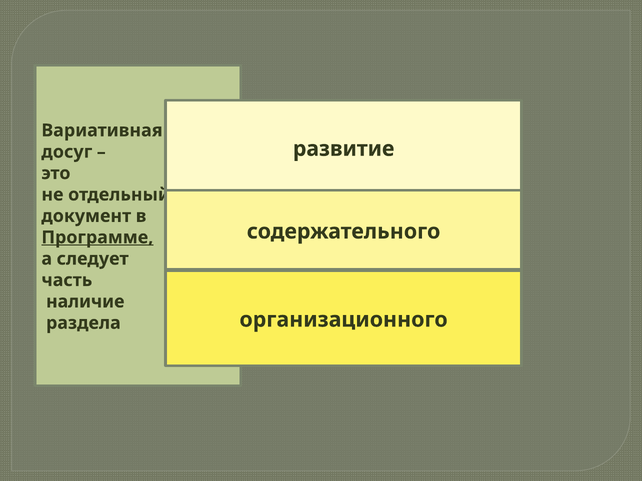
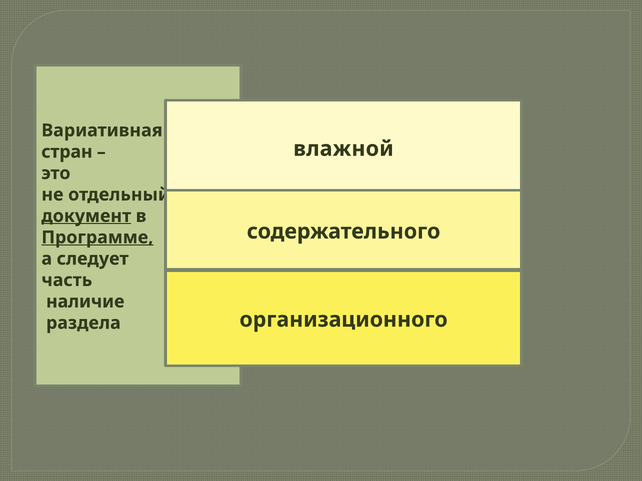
развитие: развитие -> влажной
досуг: досуг -> стран
документ underline: none -> present
